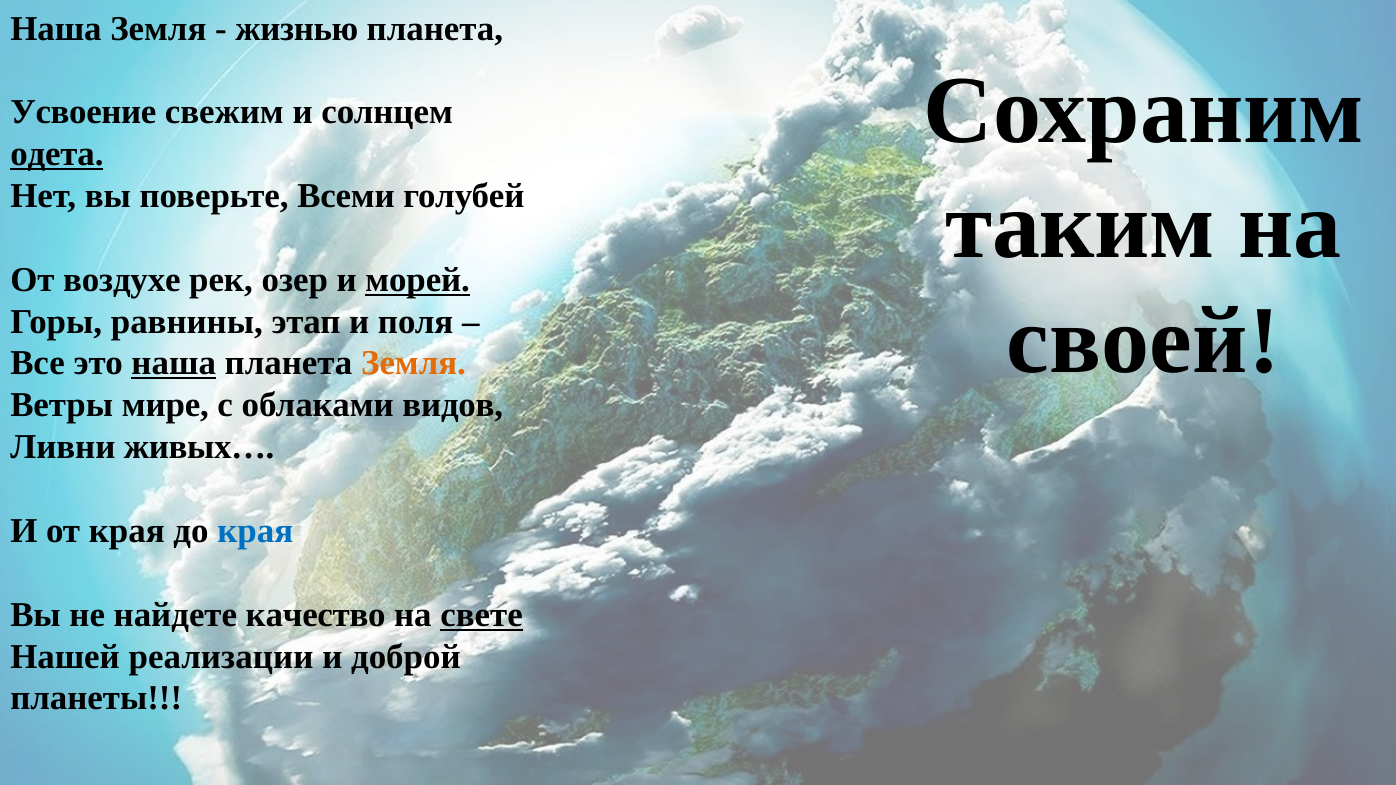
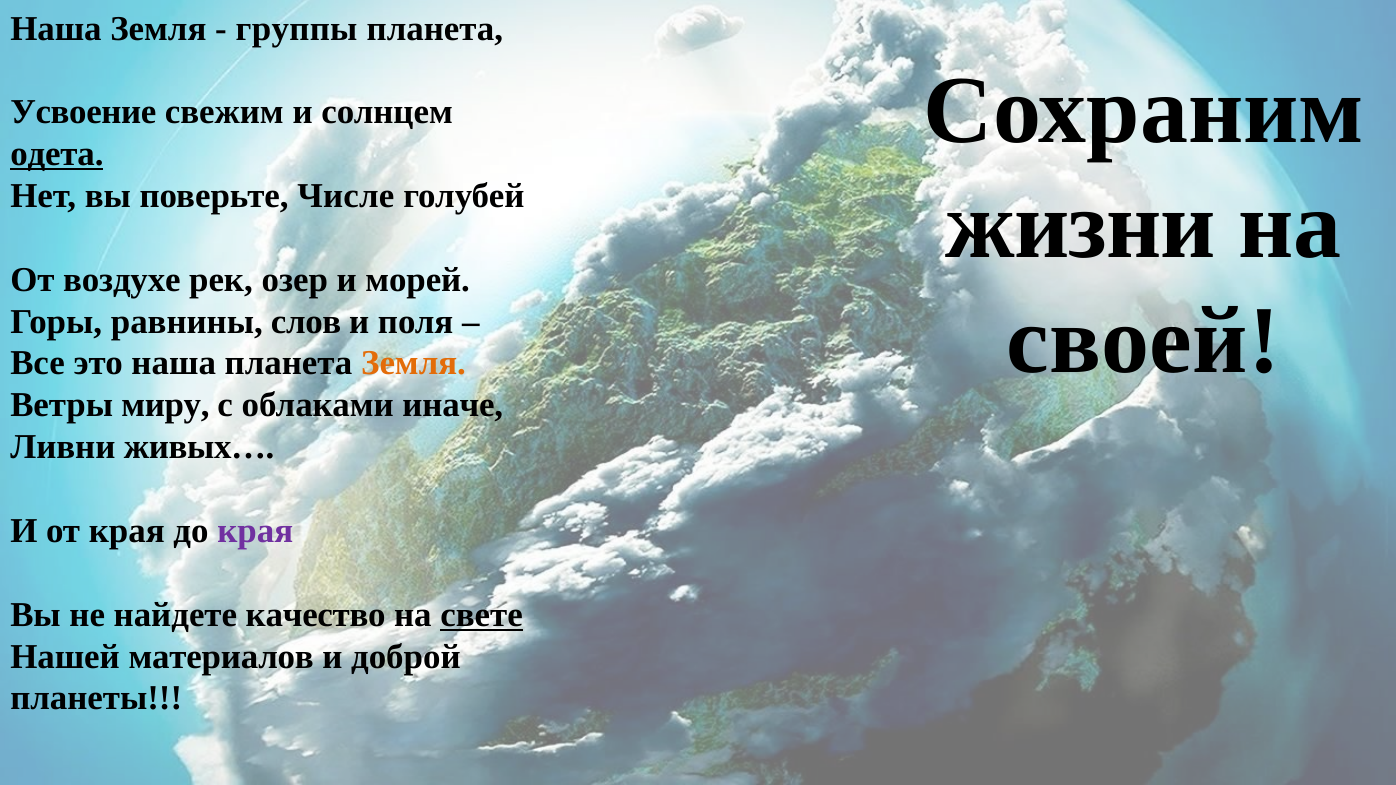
жизнью: жизнью -> группы
Всеми: Всеми -> Числе
таким: таким -> жизни
морей underline: present -> none
этап: этап -> слов
наша at (174, 364) underline: present -> none
мире: мире -> миру
видов: видов -> иначе
края at (255, 531) colour: blue -> purple
реализации: реализации -> материалов
